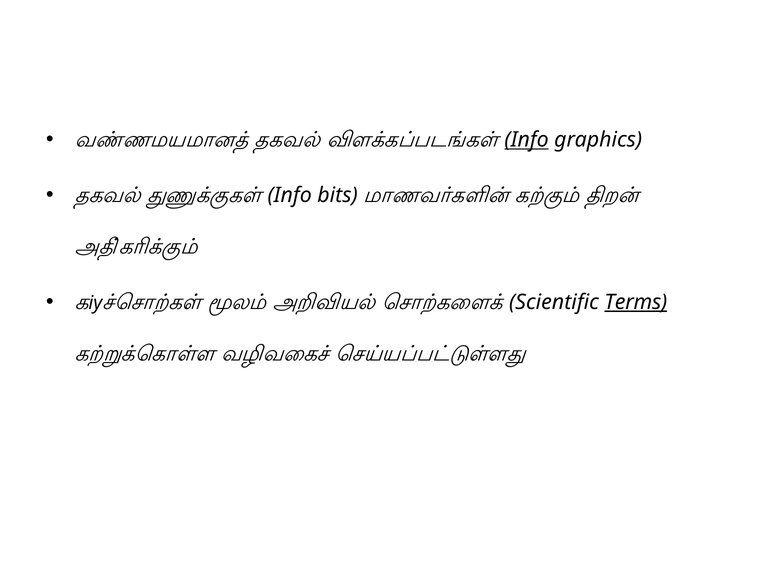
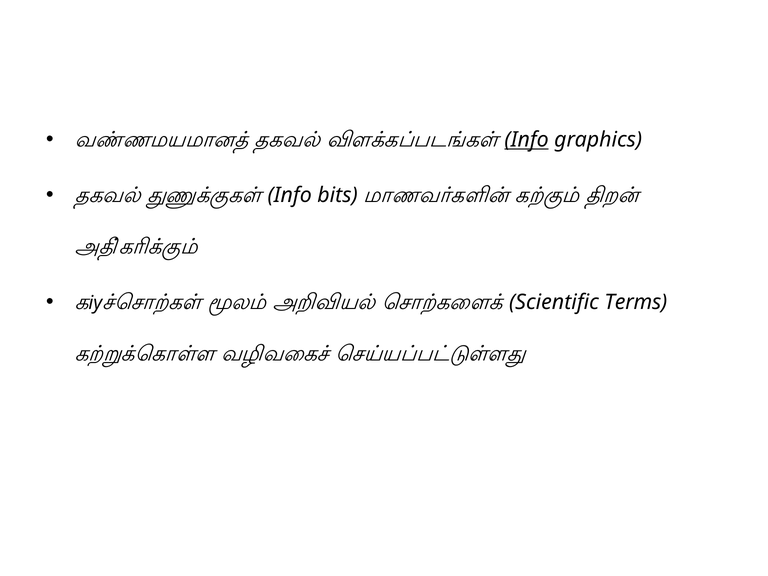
Terms underline: present -> none
